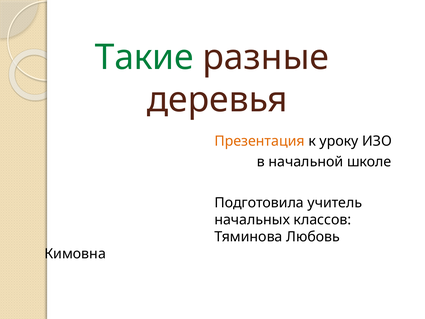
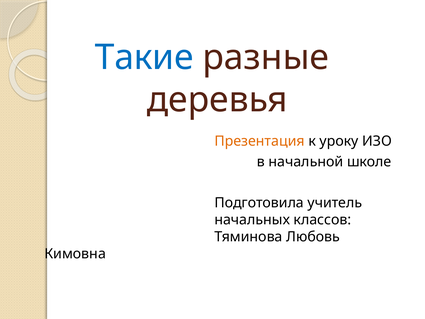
Такие colour: green -> blue
